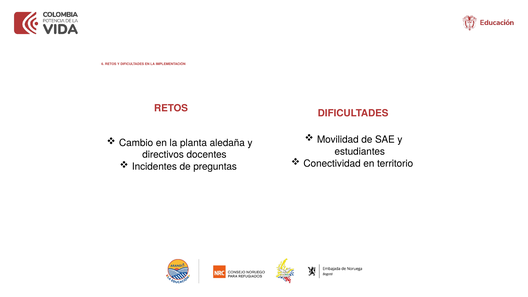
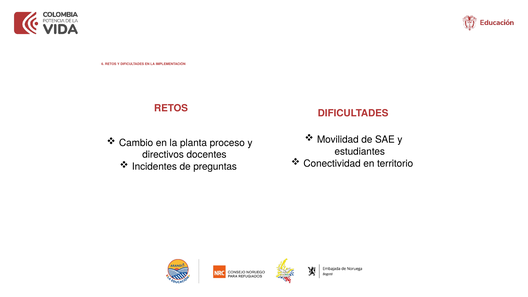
aledaña: aledaña -> proceso
